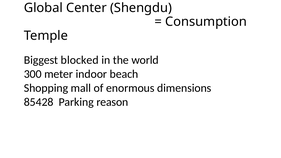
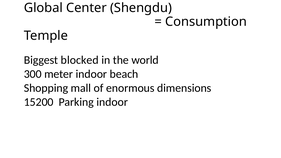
85428: 85428 -> 15200
Parking reason: reason -> indoor
